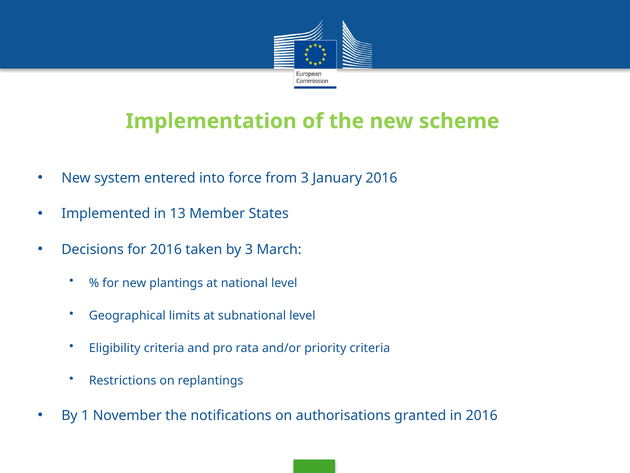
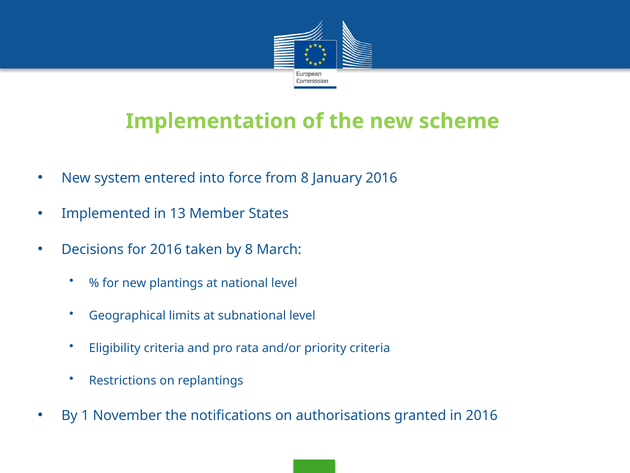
from 3: 3 -> 8
by 3: 3 -> 8
